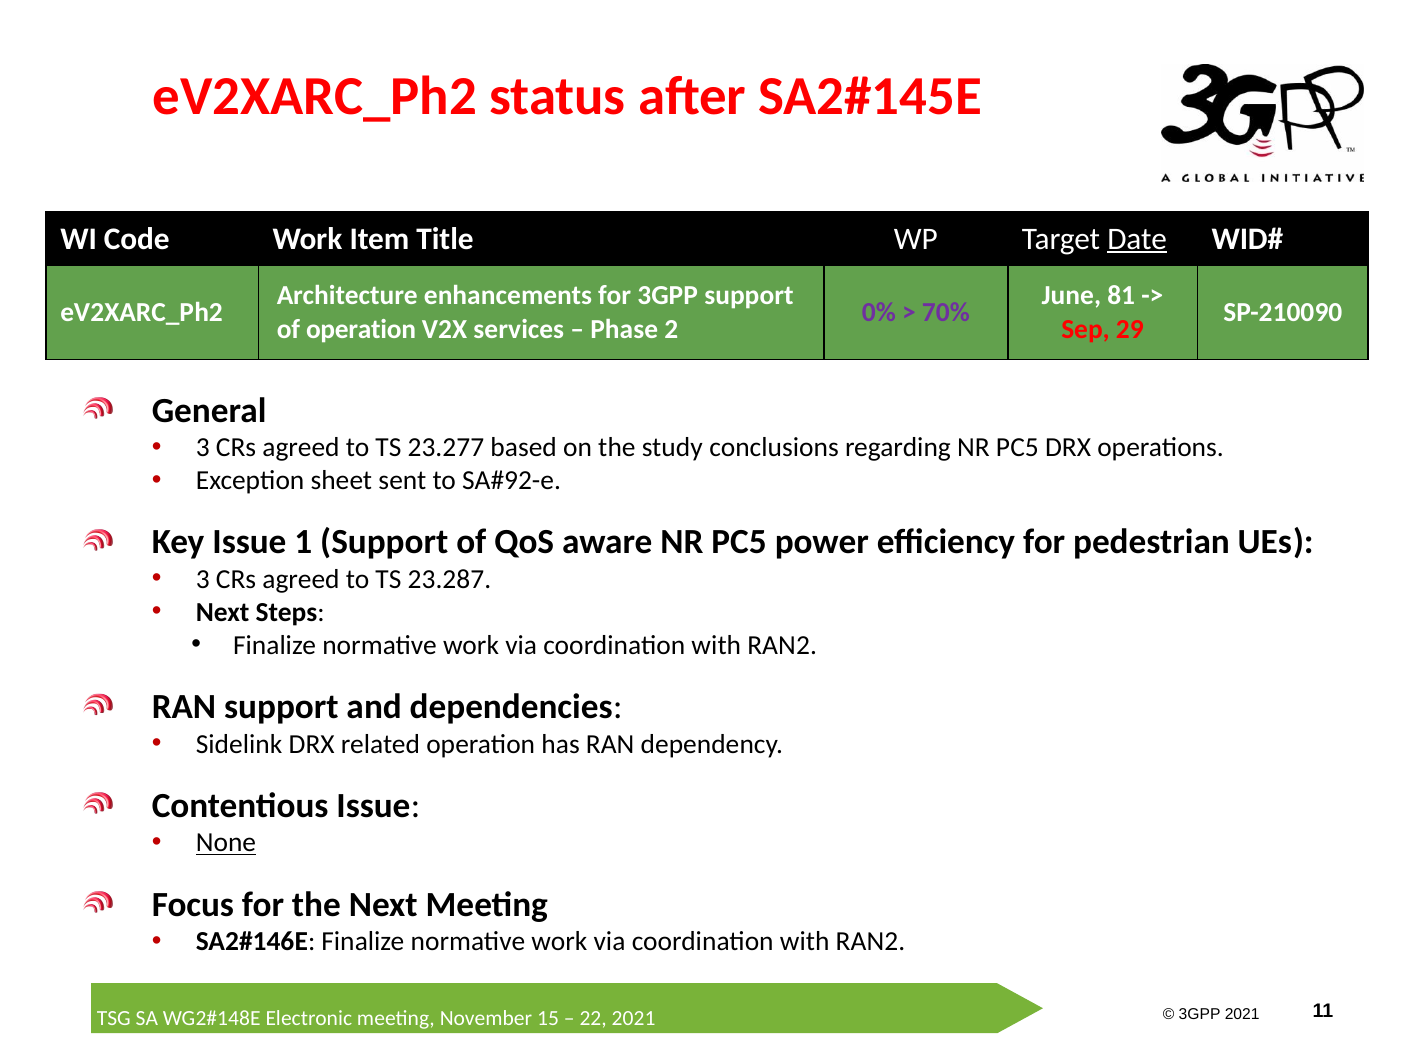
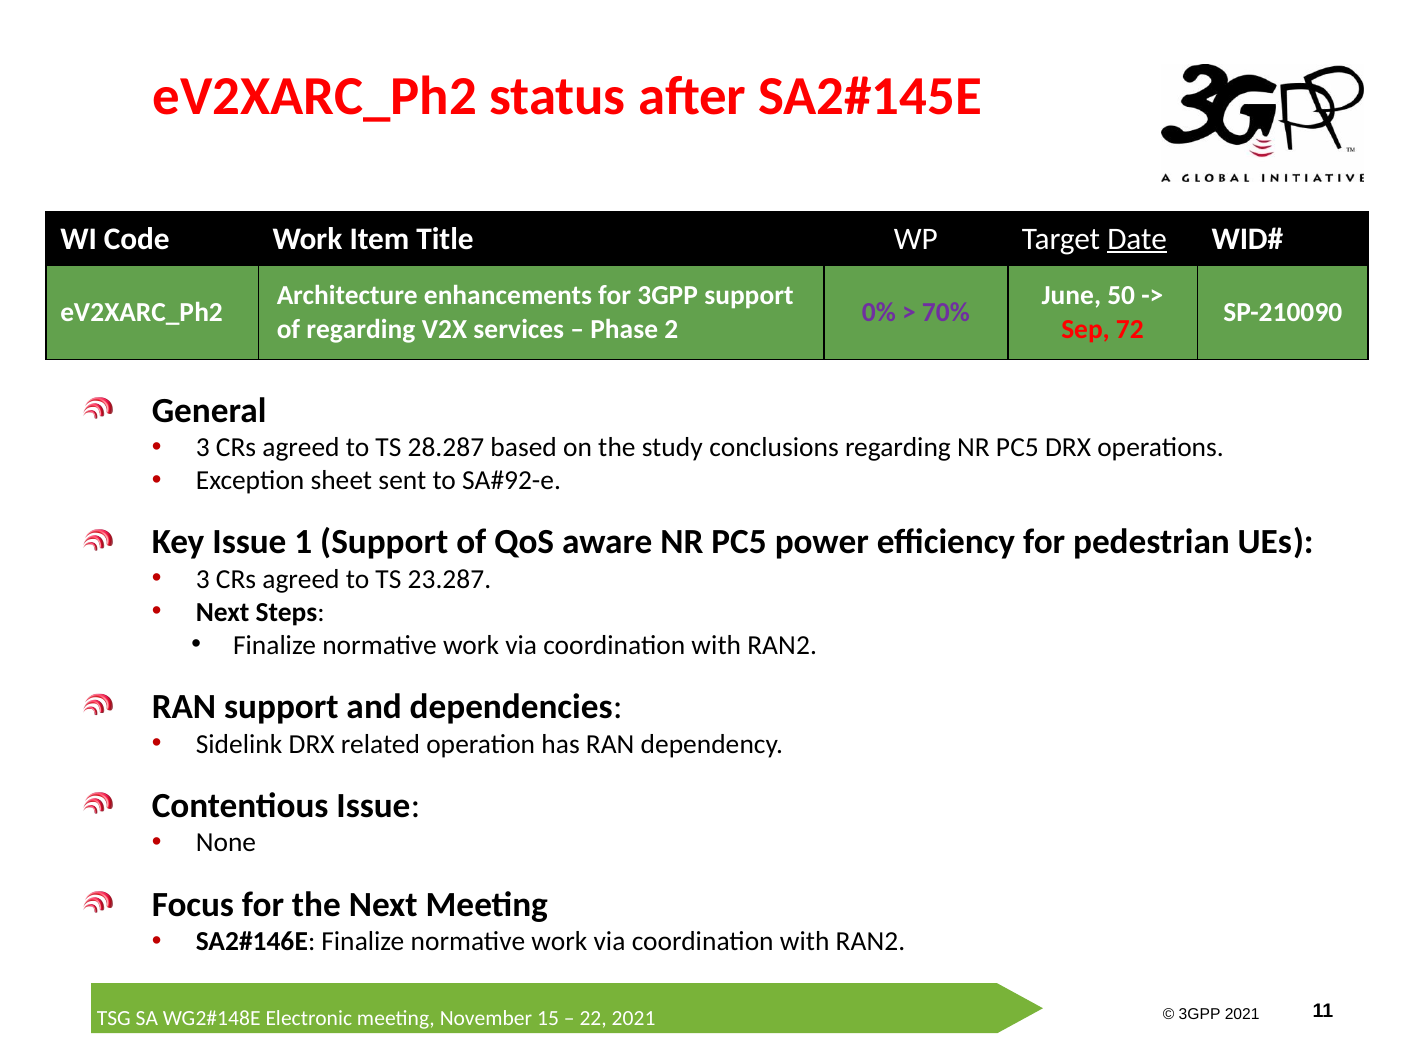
81: 81 -> 50
of operation: operation -> regarding
29: 29 -> 72
23.277: 23.277 -> 28.287
None underline: present -> none
